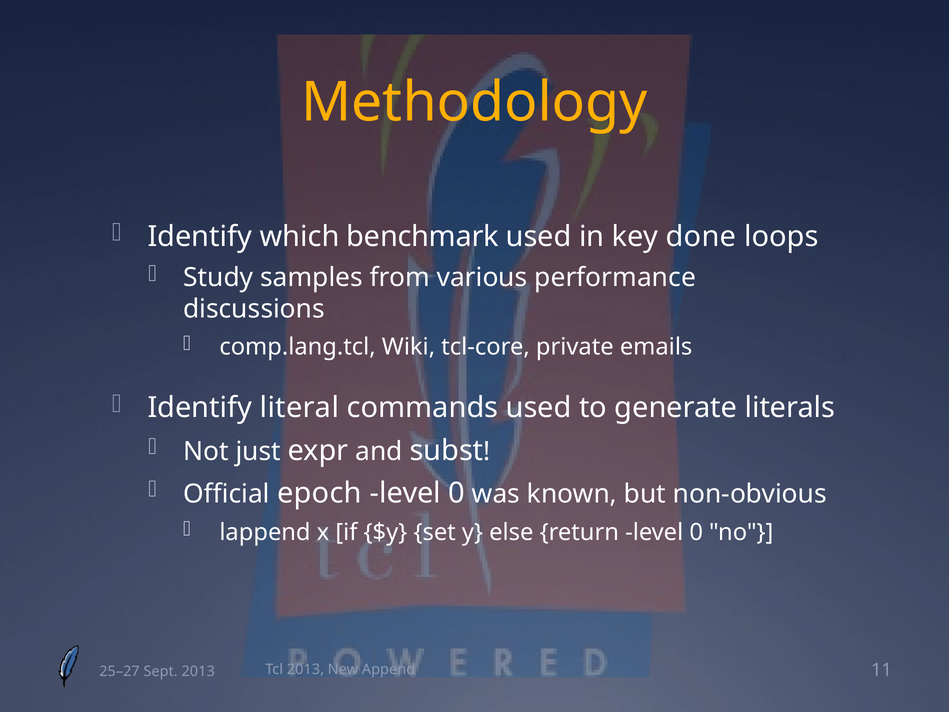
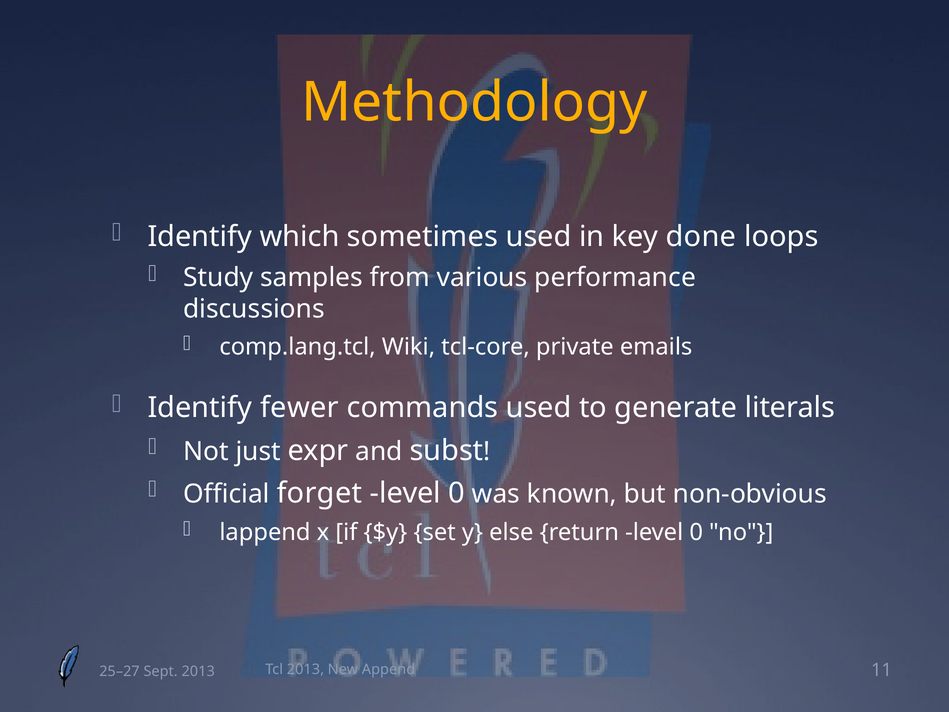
benchmark: benchmark -> sometimes
literal: literal -> fewer
epoch: epoch -> forget
